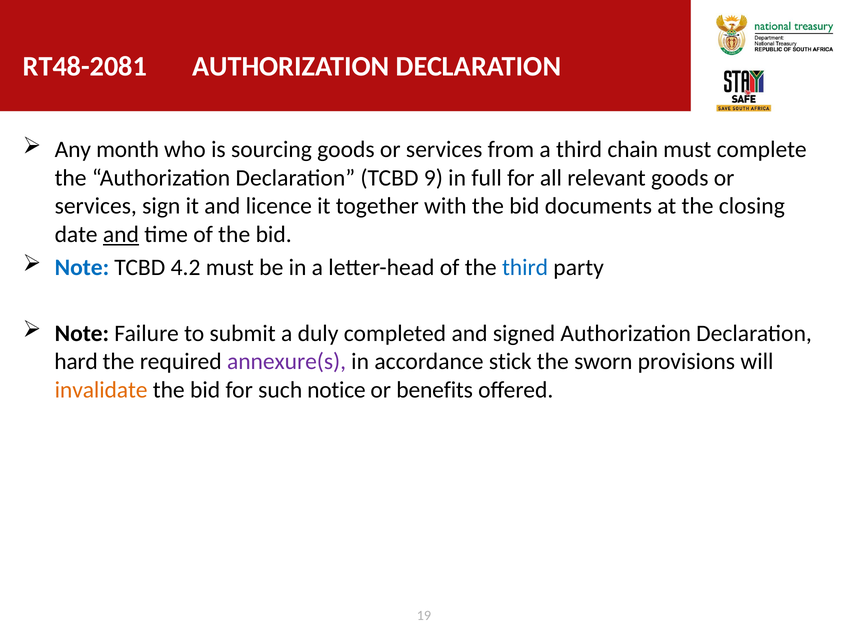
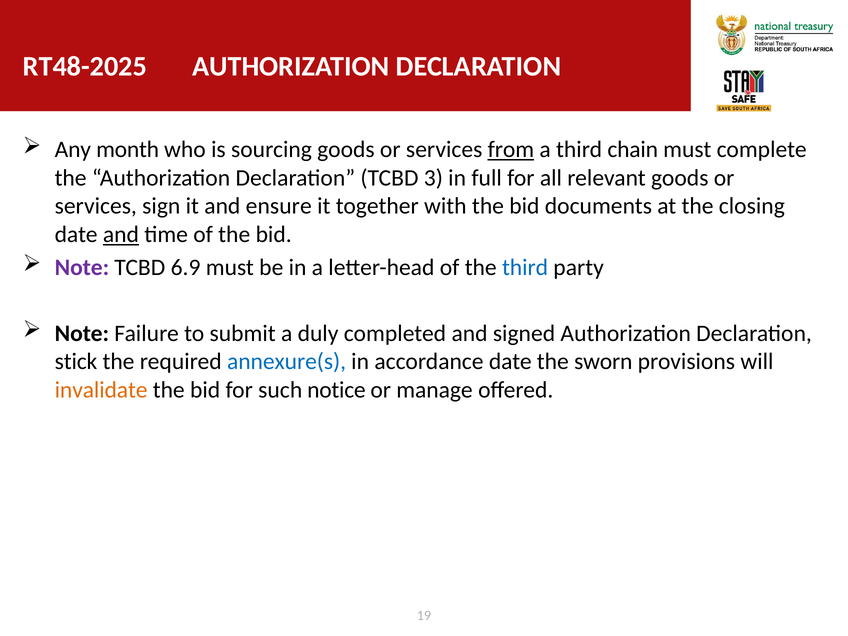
RT48-2081: RT48-2081 -> RT48-2025
from underline: none -> present
9: 9 -> 3
licence: licence -> ensure
Note at (82, 267) colour: blue -> purple
4.2: 4.2 -> 6.9
hard: hard -> stick
annexure(s colour: purple -> blue
accordance stick: stick -> date
benefits: benefits -> manage
